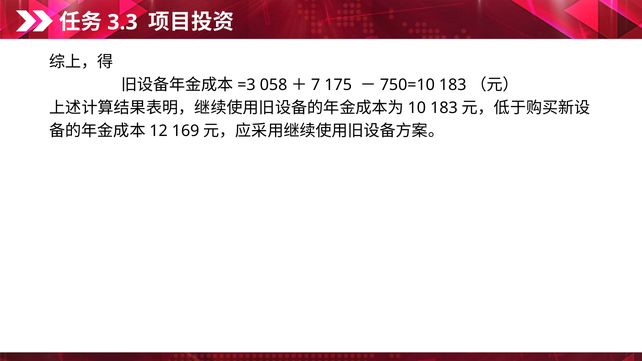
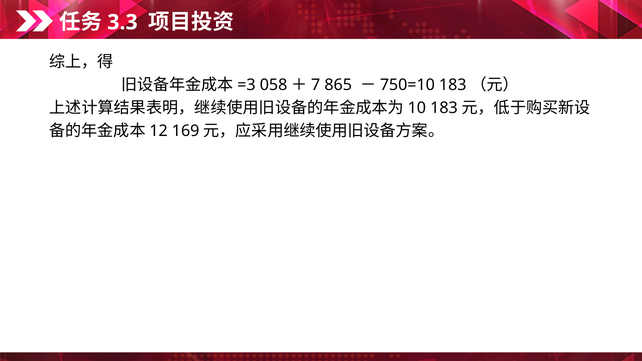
175: 175 -> 865
